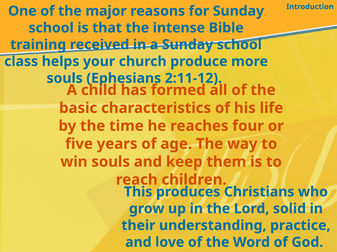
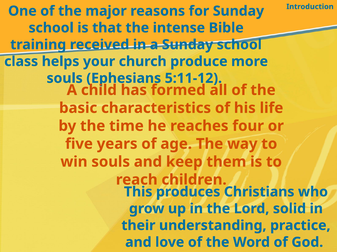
2:11-12: 2:11-12 -> 5:11-12
